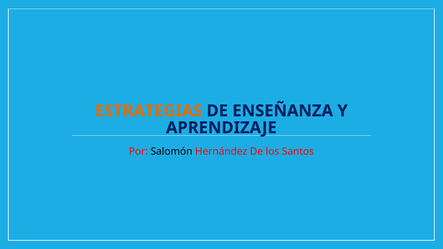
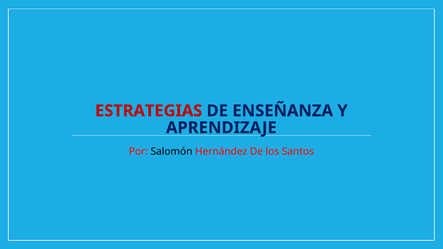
ESTRATEGIAS colour: orange -> red
